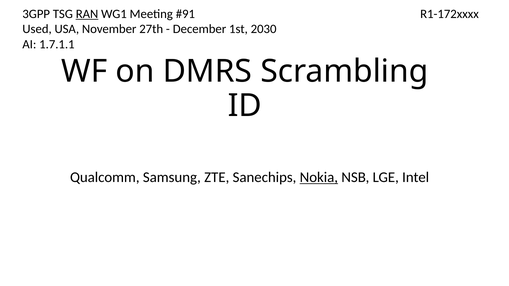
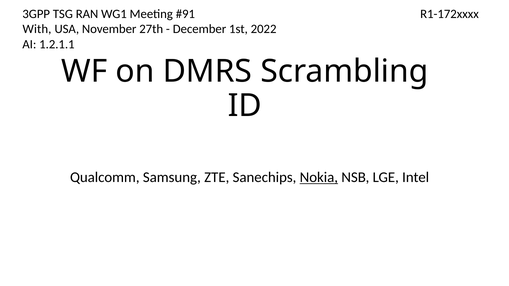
RAN underline: present -> none
Used: Used -> With
2030: 2030 -> 2022
1.7.1.1: 1.7.1.1 -> 1.2.1.1
